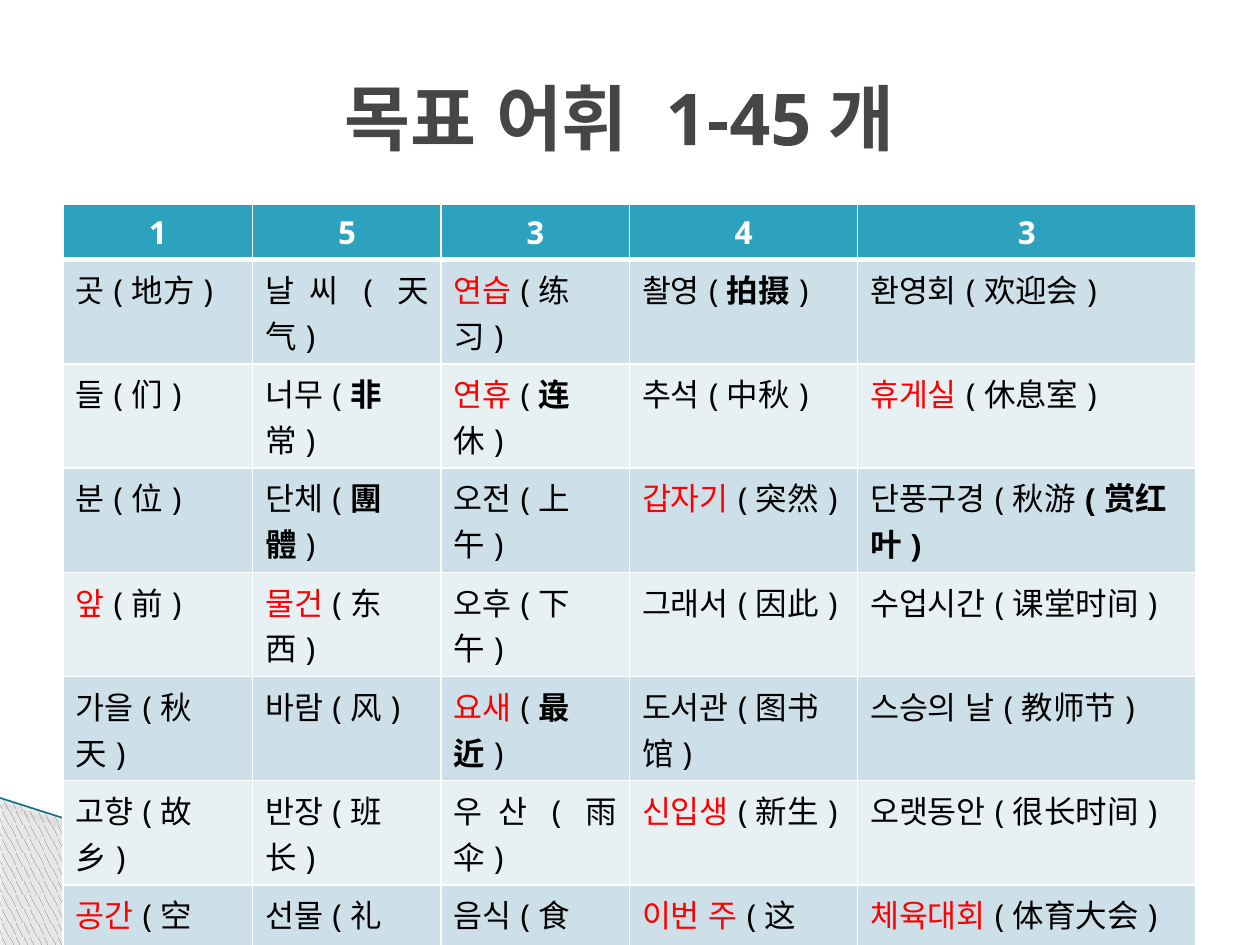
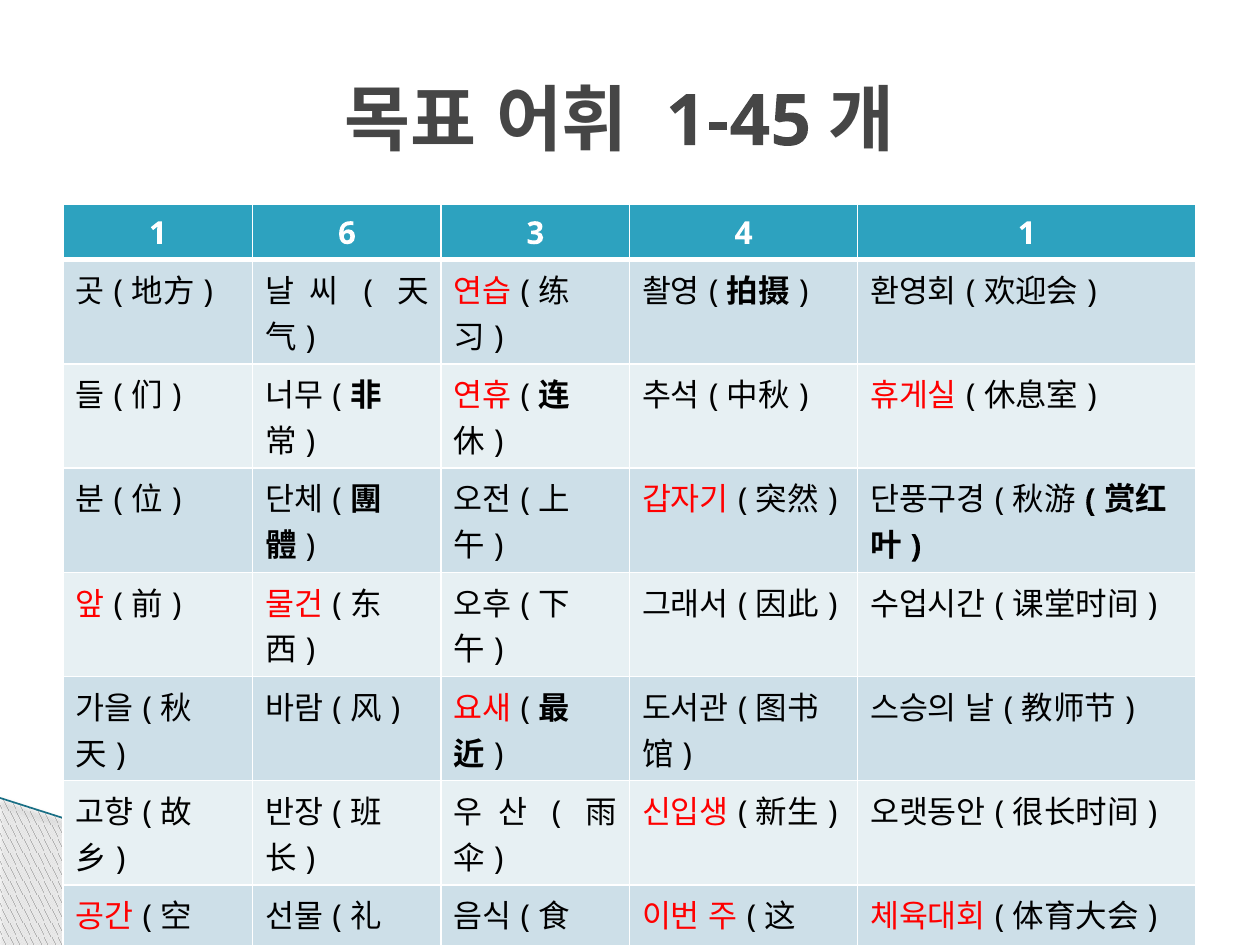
5: 5 -> 6
4 3: 3 -> 1
